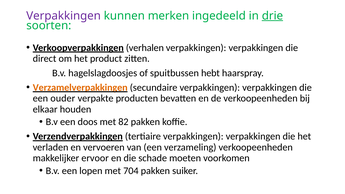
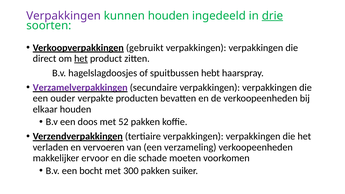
kunnen merken: merken -> houden
verhalen: verhalen -> gebruikt
het at (81, 59) underline: none -> present
Verzamelverpakkingen colour: orange -> purple
82: 82 -> 52
lopen: lopen -> bocht
704: 704 -> 300
